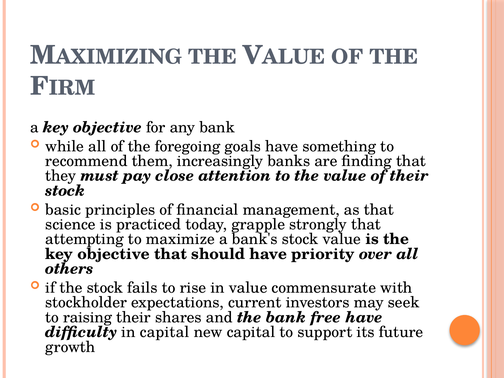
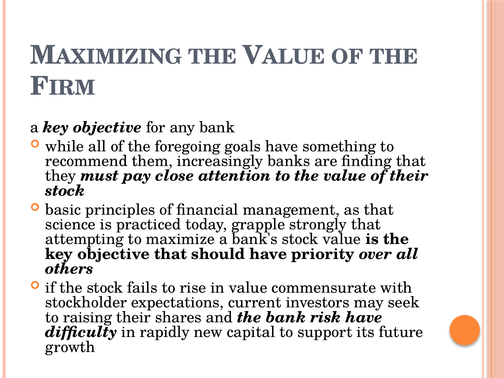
free: free -> risk
in capital: capital -> rapidly
